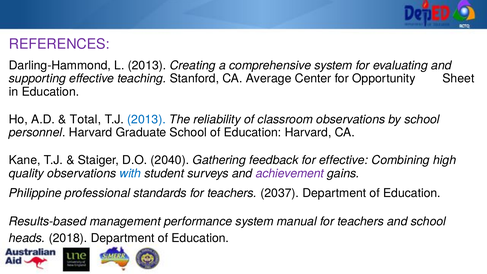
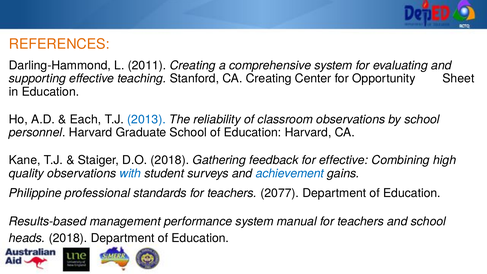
REFERENCES colour: purple -> orange
L 2013: 2013 -> 2011
CA Average: Average -> Creating
Total: Total -> Each
D.O 2040: 2040 -> 2018
achievement colour: purple -> blue
2037: 2037 -> 2077
